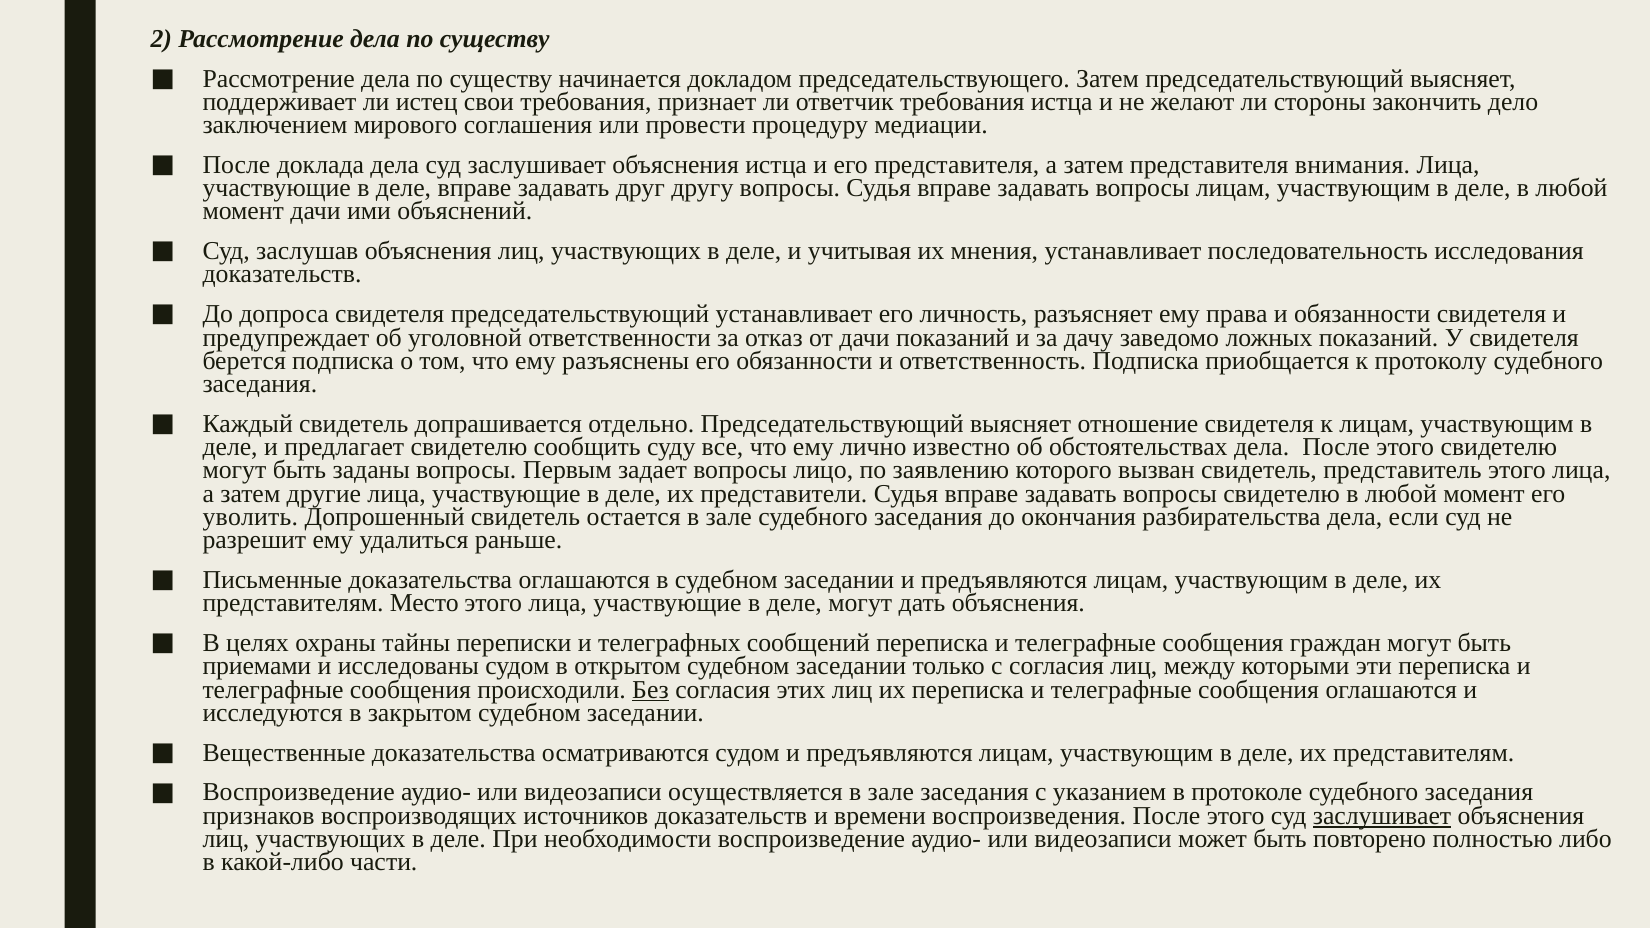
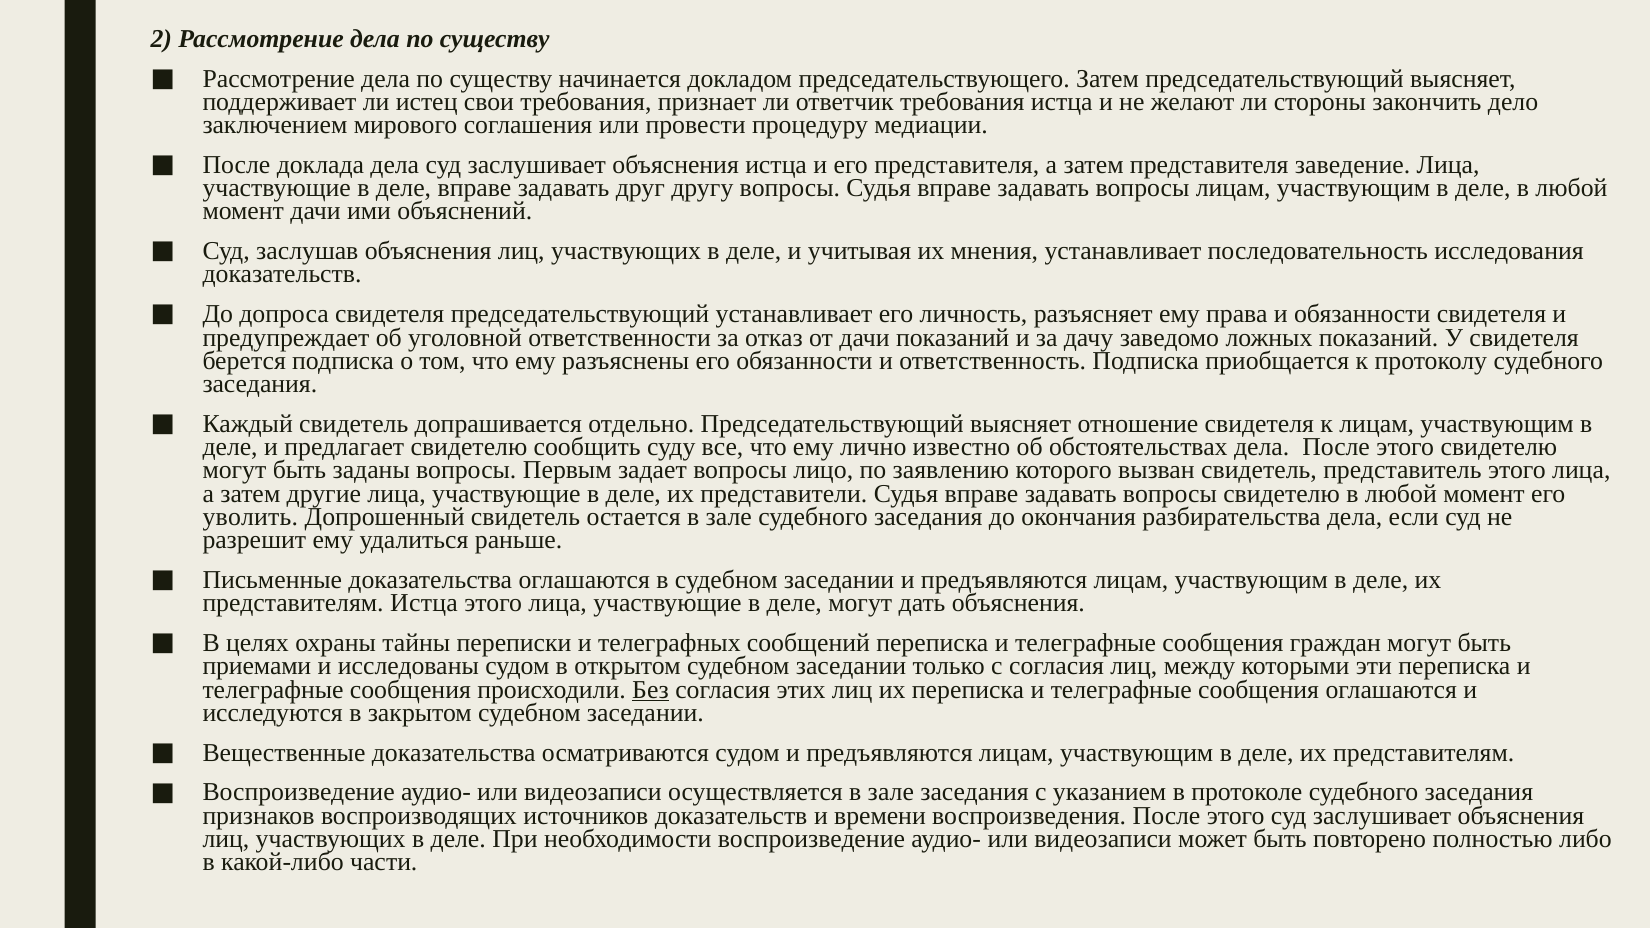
внимания: внимания -> заведение
представителям Место: Место -> Истца
заслушивает at (1382, 816) underline: present -> none
